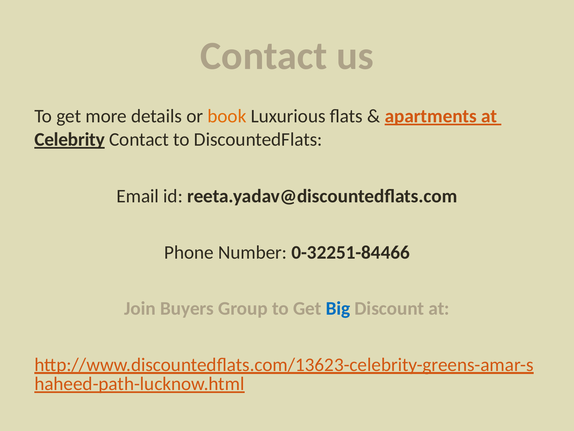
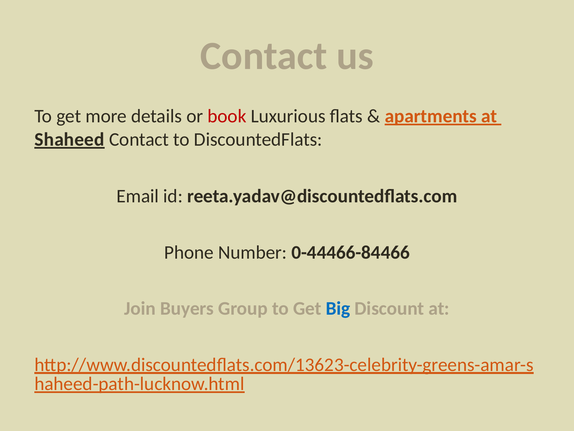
book colour: orange -> red
Celebrity: Celebrity -> Shaheed
0-32251-84466: 0-32251-84466 -> 0-44466-84466
